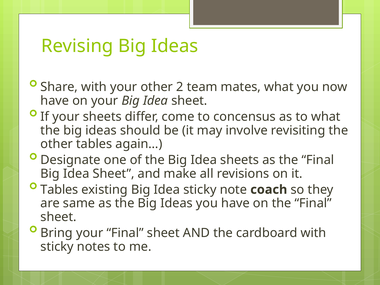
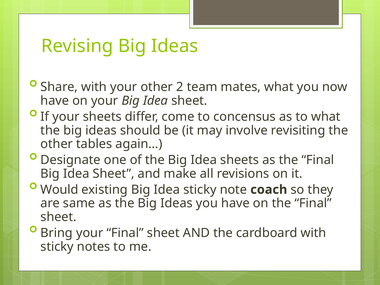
Tables at (59, 190): Tables -> Would
